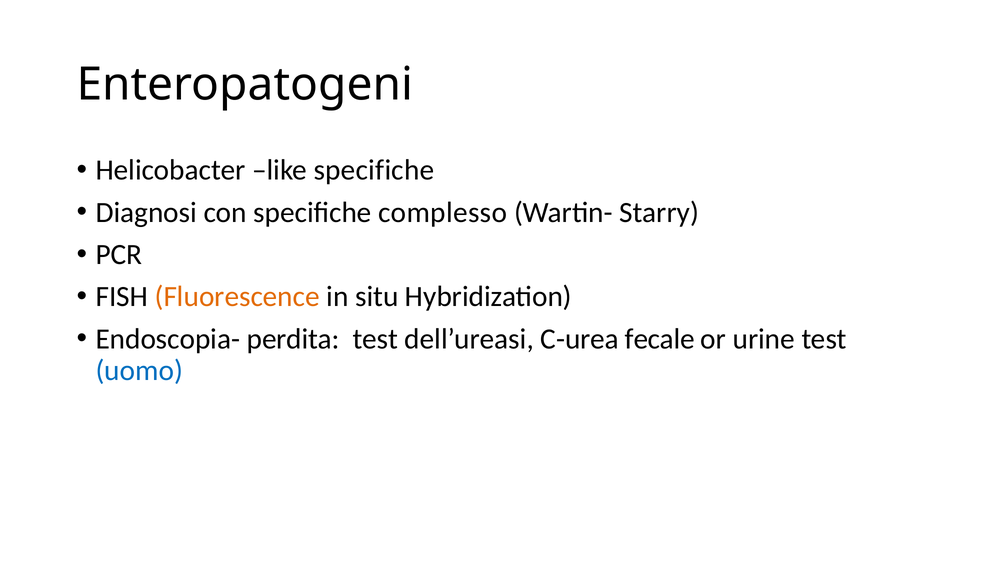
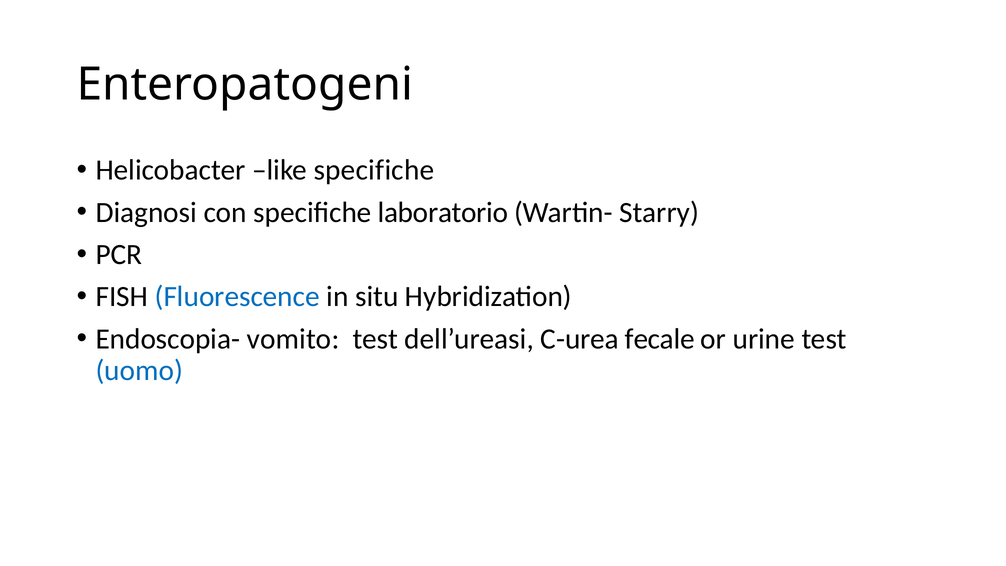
complesso: complesso -> laboratorio
Fluorescence colour: orange -> blue
perdita: perdita -> vomito
